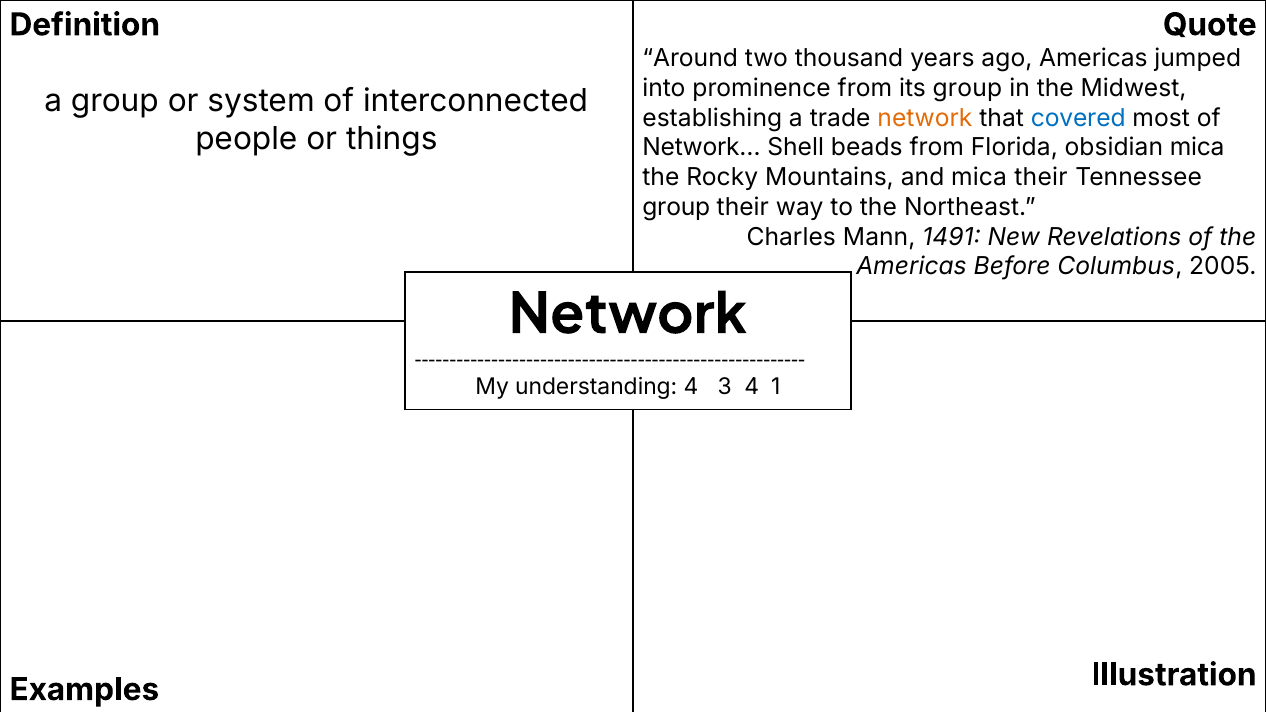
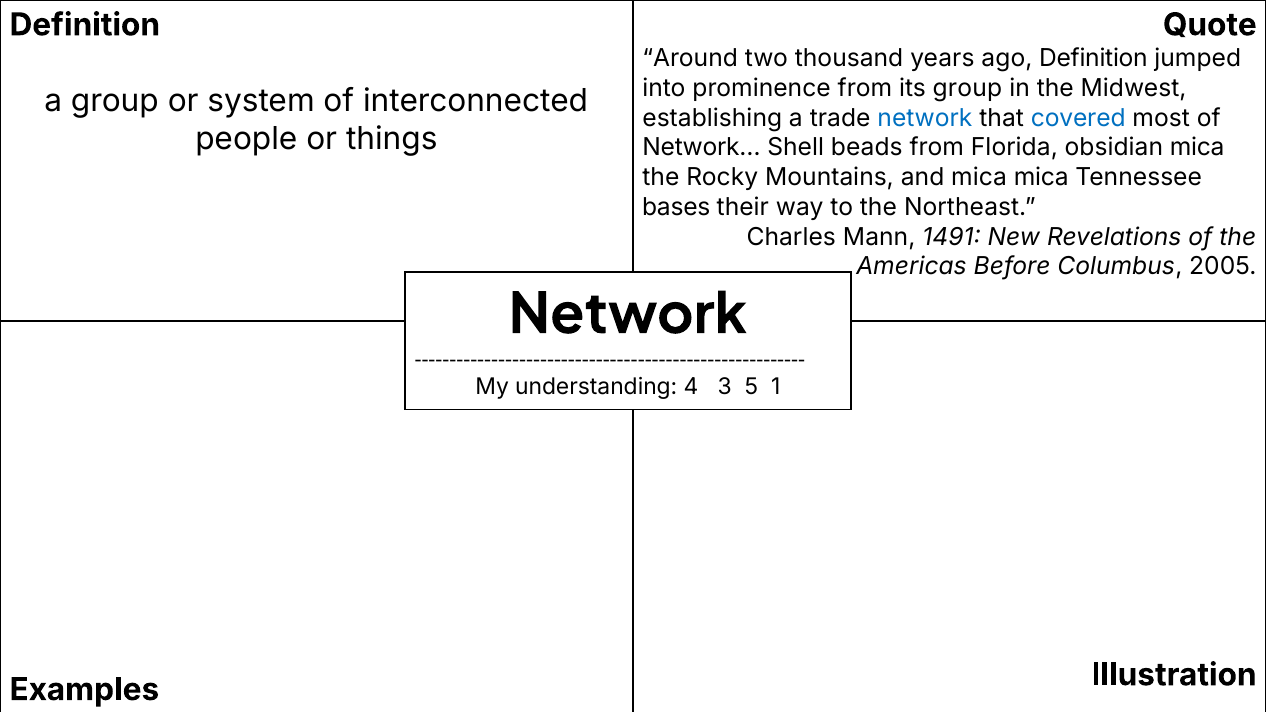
ago Americas: Americas -> Definition
network at (925, 118) colour: orange -> blue
mica their: their -> mica
group at (676, 207): group -> bases
3 4: 4 -> 5
